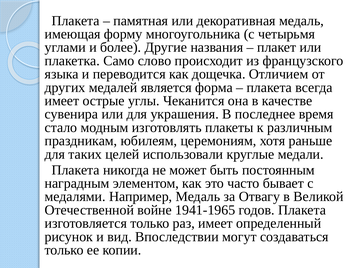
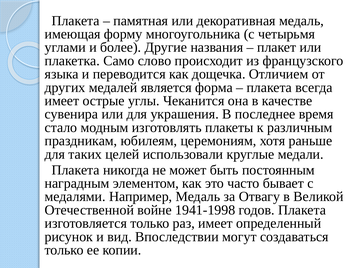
1941-1965: 1941-1965 -> 1941-1998
